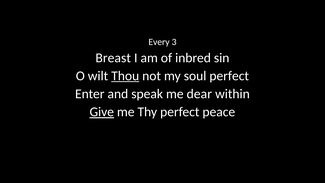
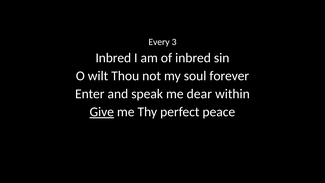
Breast at (113, 58): Breast -> Inbred
Thou underline: present -> none
soul perfect: perfect -> forever
